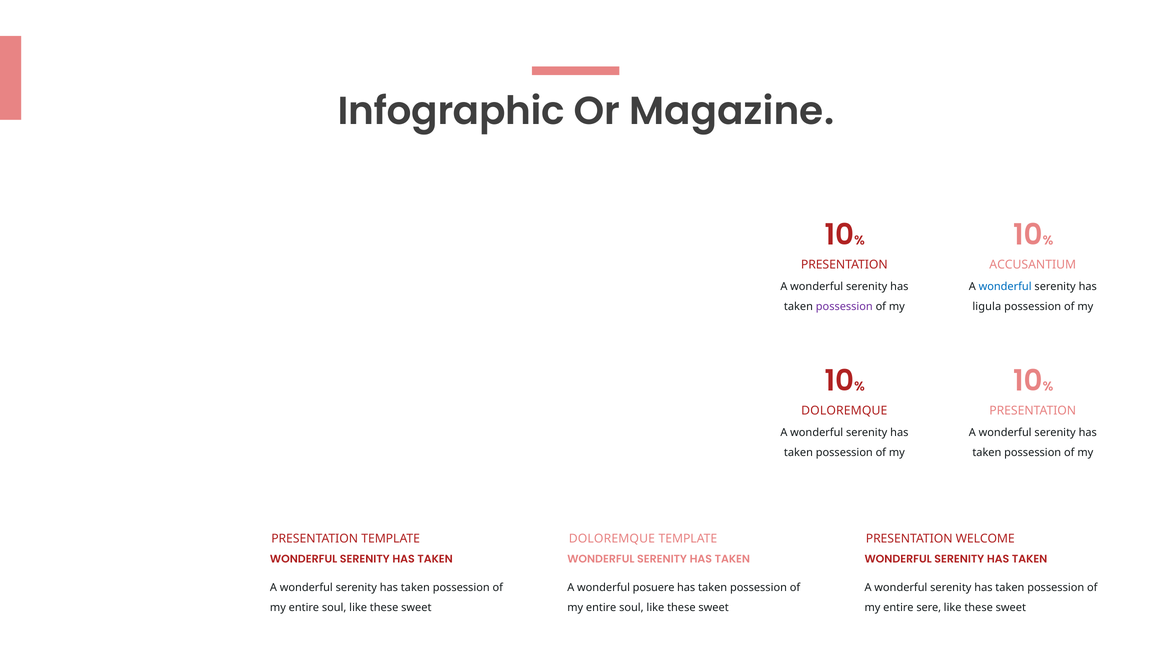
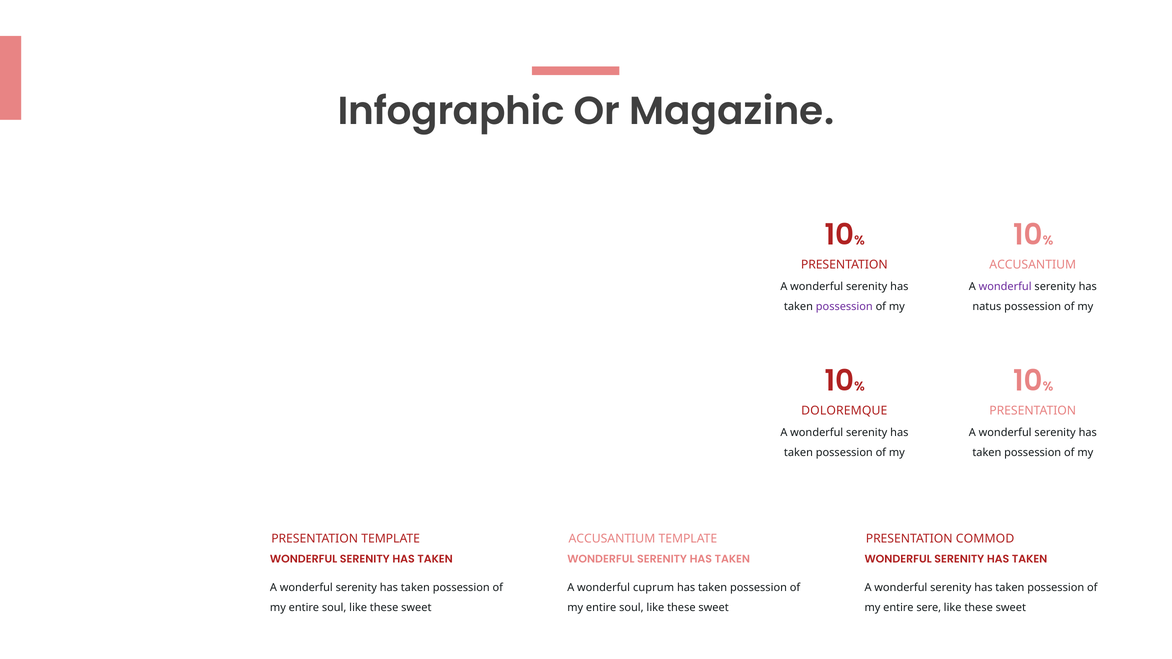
wonderful at (1005, 287) colour: blue -> purple
ligula: ligula -> natus
DOLOREMQUE at (612, 539): DOLOREMQUE -> ACCUSANTIUM
WELCOME: WELCOME -> COMMOD
posuere: posuere -> cuprum
